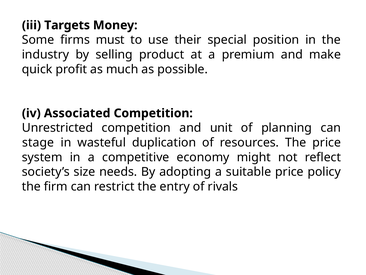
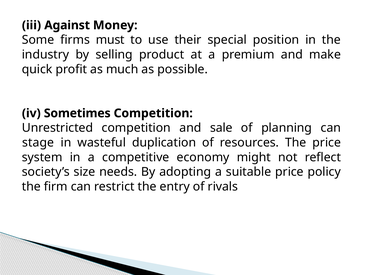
Targets: Targets -> Against
Associated: Associated -> Sometimes
unit: unit -> sale
